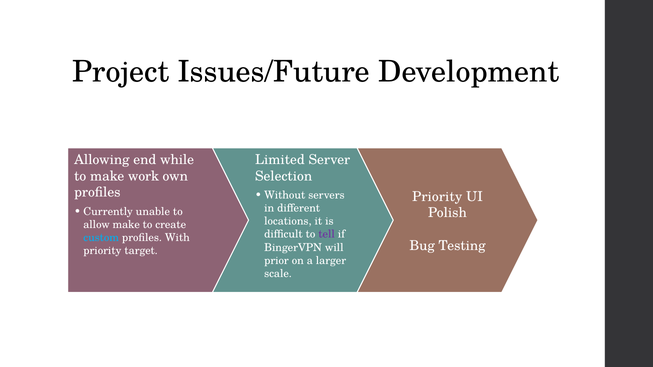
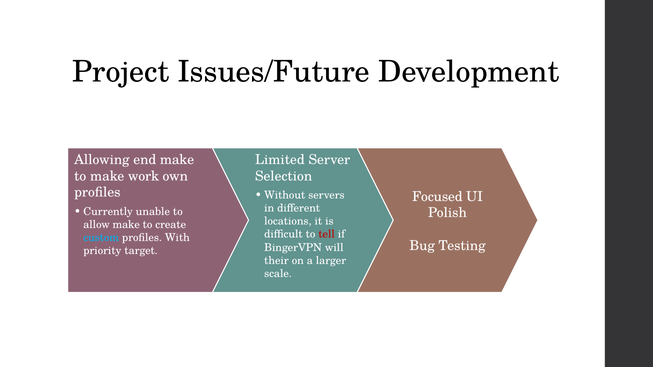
end while: while -> make
Priority at (437, 197): Priority -> Focused
tell colour: purple -> red
prior: prior -> their
